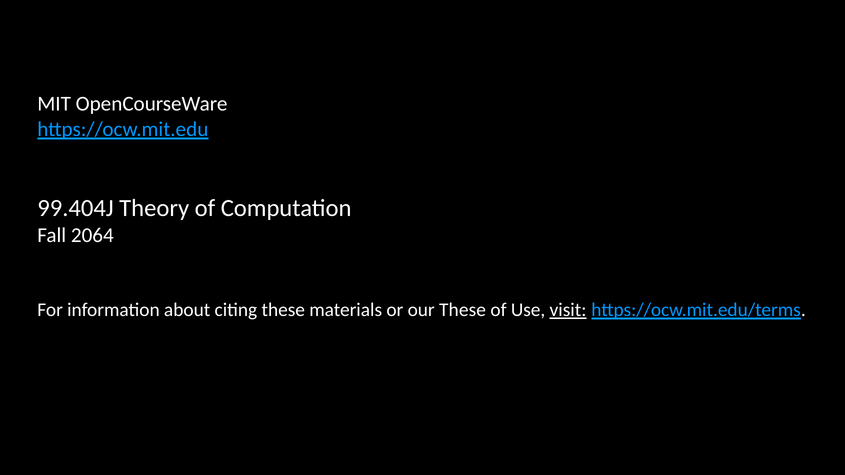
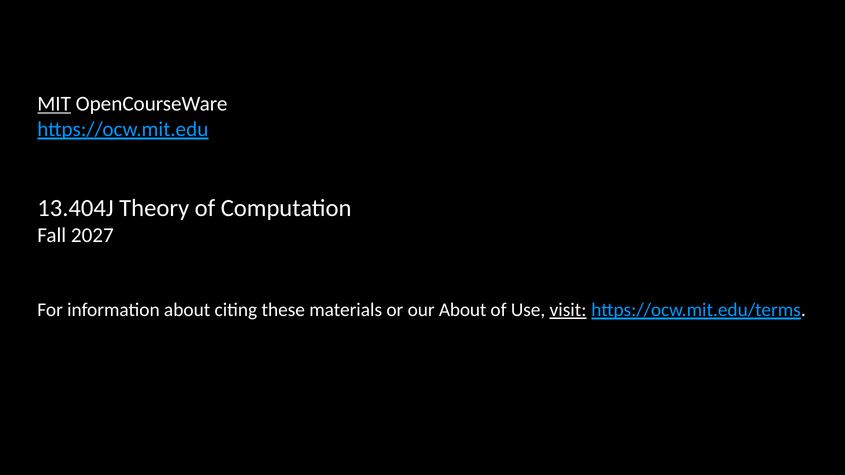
MIT underline: none -> present
99.404J: 99.404J -> 13.404J
2064: 2064 -> 2027
our These: These -> About
